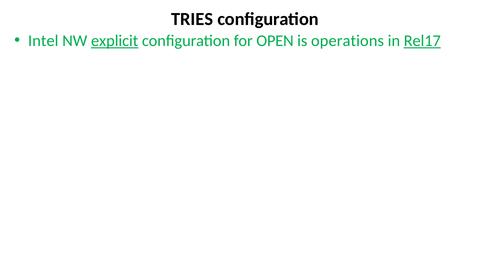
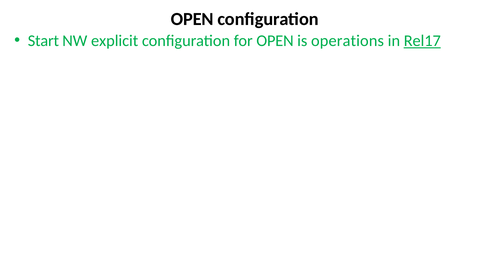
TRIES at (192, 19): TRIES -> OPEN
Intel: Intel -> Start
explicit underline: present -> none
